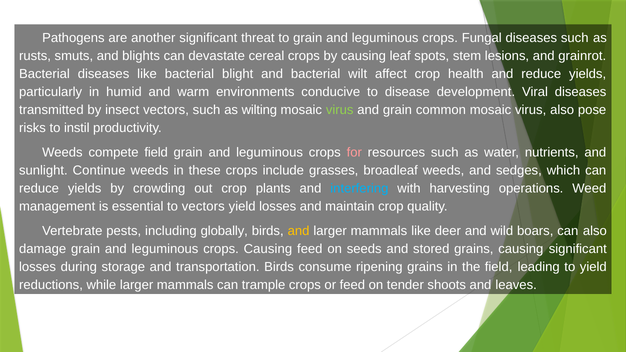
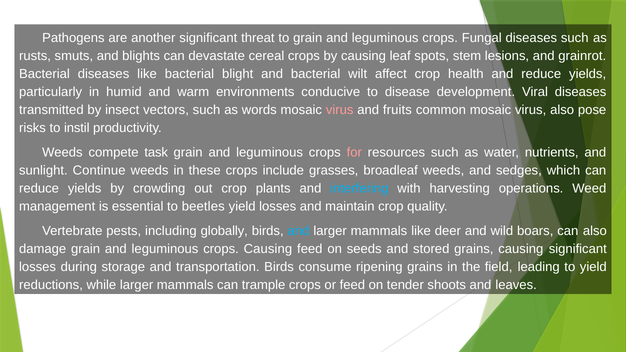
wilting: wilting -> words
virus at (340, 110) colour: light green -> pink
and grain: grain -> fruits
compete field: field -> task
to vectors: vectors -> beetles
and at (299, 231) colour: yellow -> light blue
